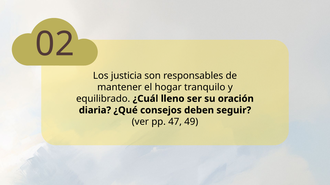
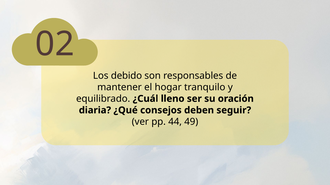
justicia: justicia -> debido
47: 47 -> 44
